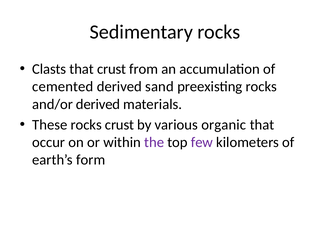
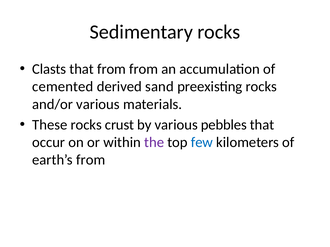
that crust: crust -> from
and/or derived: derived -> various
organic: organic -> pebbles
few colour: purple -> blue
earth’s form: form -> from
